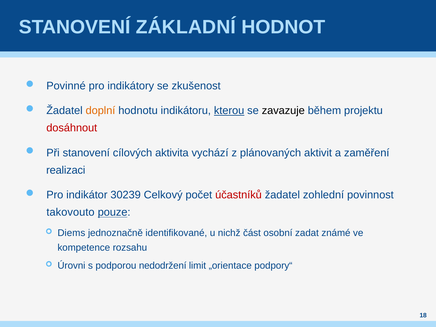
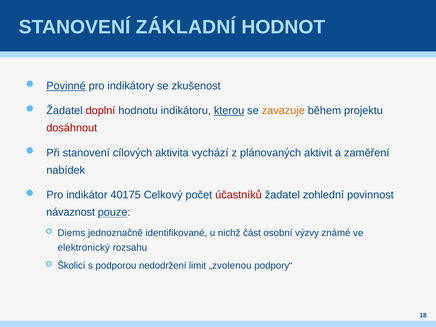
Povinné underline: none -> present
doplní colour: orange -> red
zavazuje colour: black -> orange
realizaci: realizaci -> nabídek
30239: 30239 -> 40175
takovouto: takovouto -> návaznost
zadat: zadat -> výzvy
kompetence: kompetence -> elektronický
Úrovni: Úrovni -> Školicí
„orientace: „orientace -> „zvolenou
